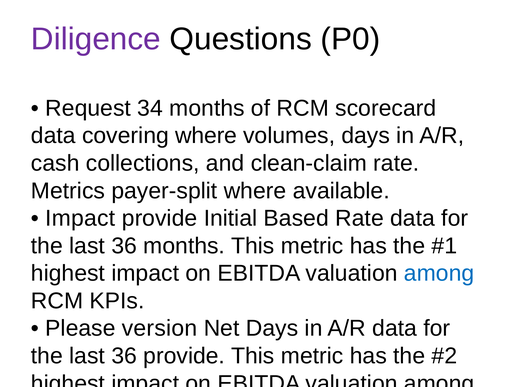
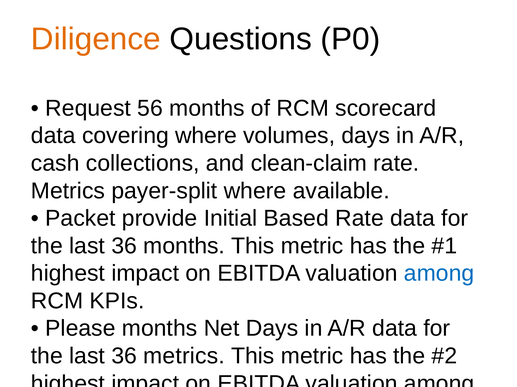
Diligence colour: purple -> orange
34: 34 -> 56
Impact at (80, 219): Impact -> Packet
Please version: version -> months
36 provide: provide -> metrics
